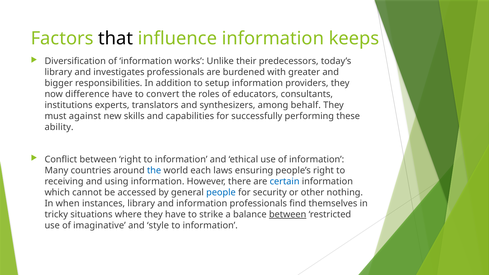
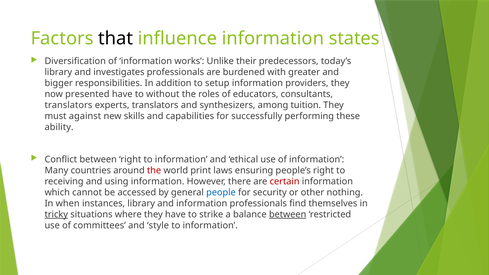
keeps: keeps -> states
difference: difference -> presented
convert: convert -> without
institutions at (69, 105): institutions -> translators
behalf: behalf -> tuition
the at (154, 170) colour: blue -> red
each: each -> print
certain colour: blue -> red
tricky underline: none -> present
imaginative: imaginative -> committees
